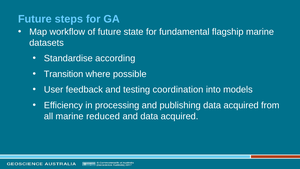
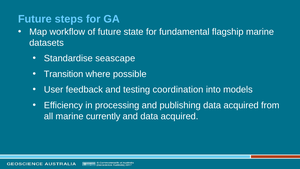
according: according -> seascape
reduced: reduced -> currently
